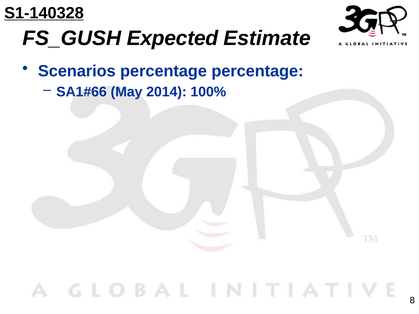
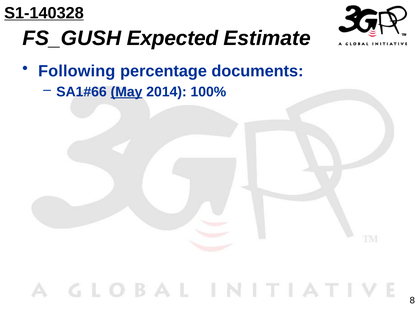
Scenarios: Scenarios -> Following
percentage percentage: percentage -> documents
May underline: none -> present
